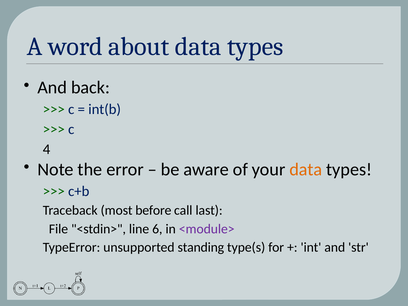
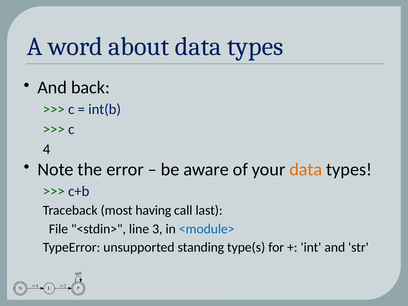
before: before -> having
6: 6 -> 3
<module> colour: purple -> blue
